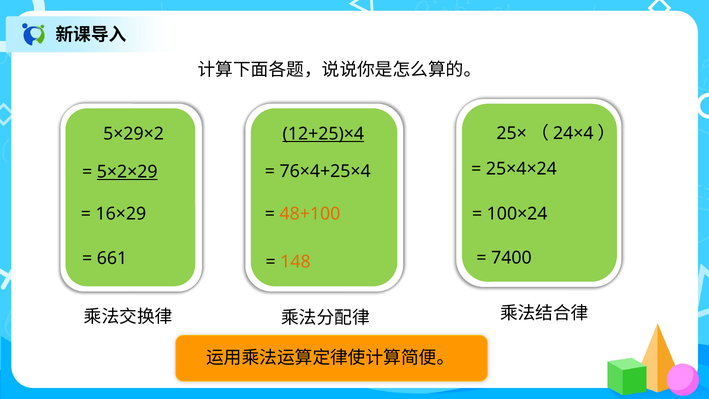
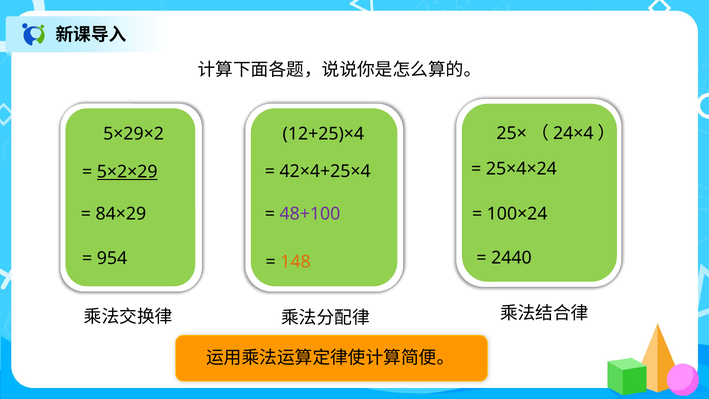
12+25)×4 underline: present -> none
76×4+25×4: 76×4+25×4 -> 42×4+25×4
16×29: 16×29 -> 84×29
48+100 colour: orange -> purple
7400: 7400 -> 2440
661: 661 -> 954
